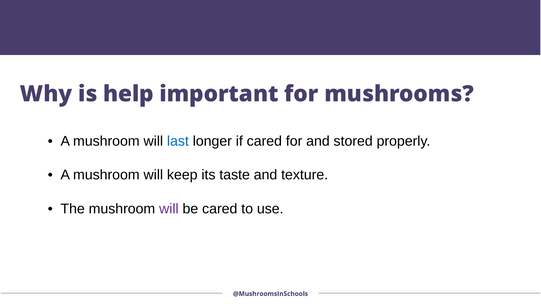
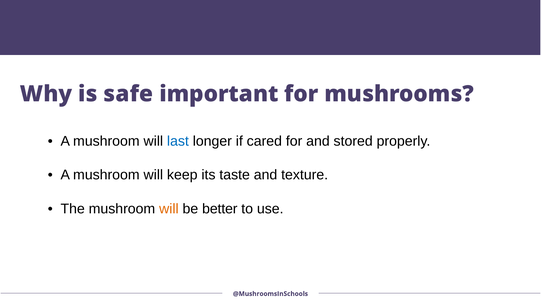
help: help -> safe
will at (169, 209) colour: purple -> orange
be cared: cared -> better
